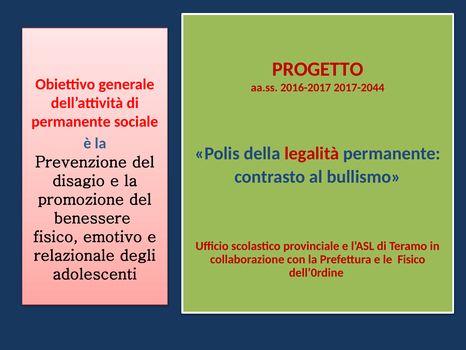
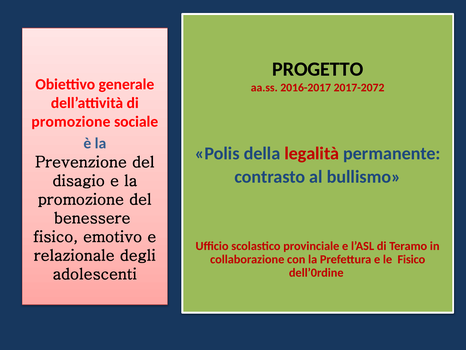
PROGETTO colour: red -> black
2017-2044: 2017-2044 -> 2017-2072
permanente at (71, 121): permanente -> promozione
